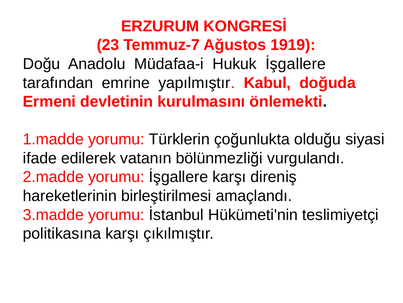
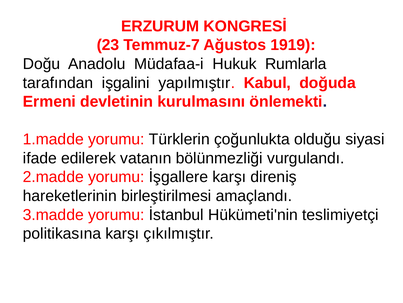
Hukuk İşgallere: İşgallere -> Rumlarla
emrine: emrine -> işgalini
